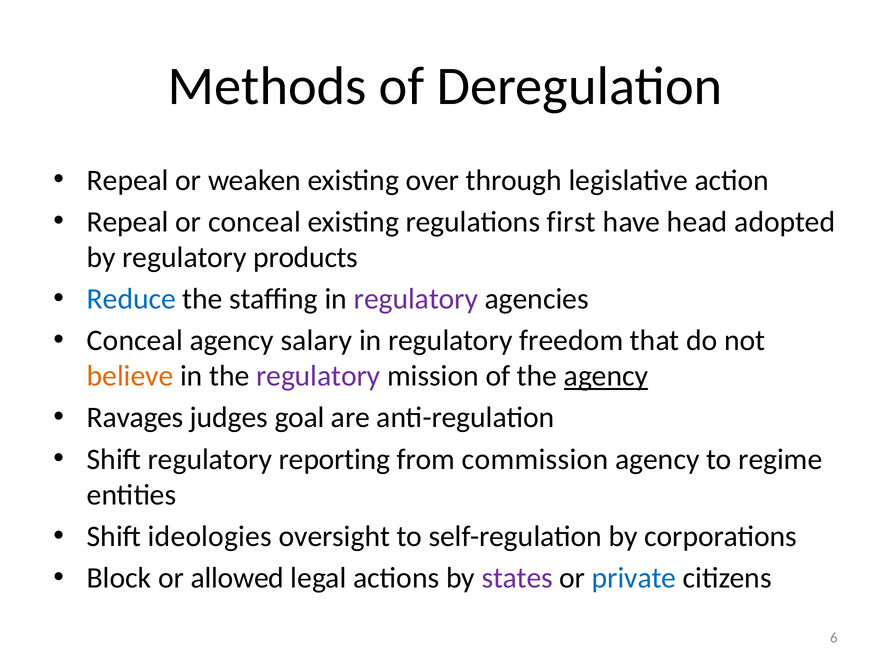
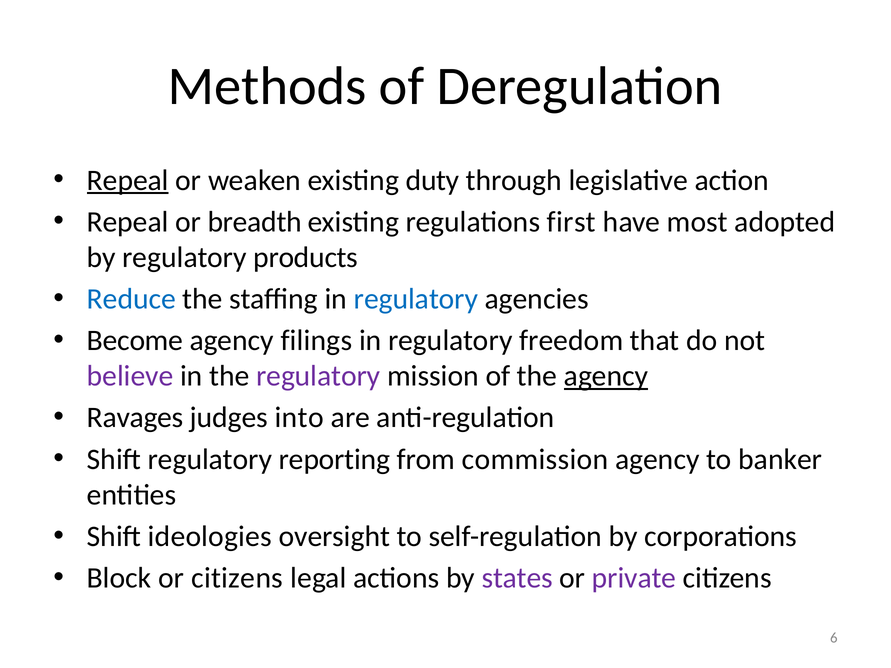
Repeal at (128, 180) underline: none -> present
over: over -> duty
or conceal: conceal -> breadth
head: head -> most
regulatory at (416, 299) colour: purple -> blue
Conceal at (135, 341): Conceal -> Become
salary: salary -> filings
believe colour: orange -> purple
goal: goal -> into
regime: regime -> banker
or allowed: allowed -> citizens
private colour: blue -> purple
